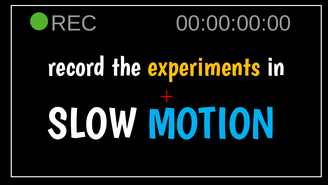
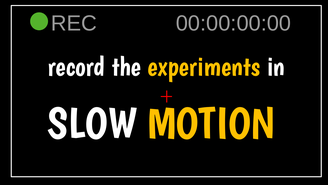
MOTION colour: light blue -> yellow
